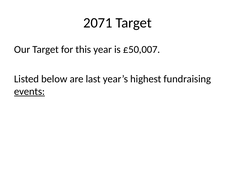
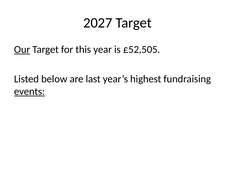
2071: 2071 -> 2027
Our underline: none -> present
£50,007: £50,007 -> £52,505
